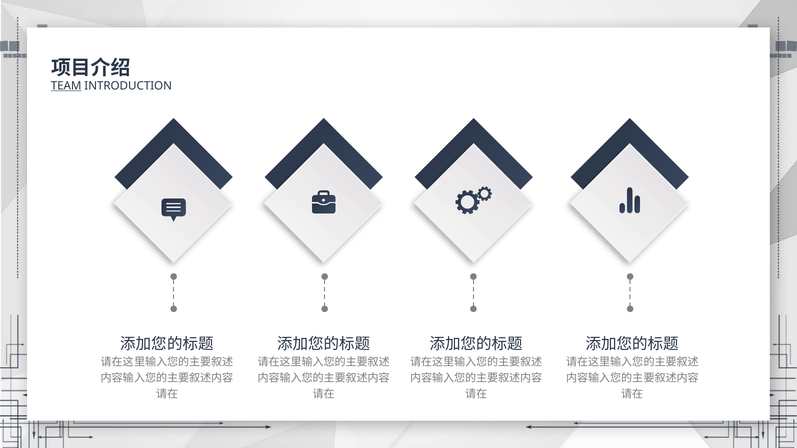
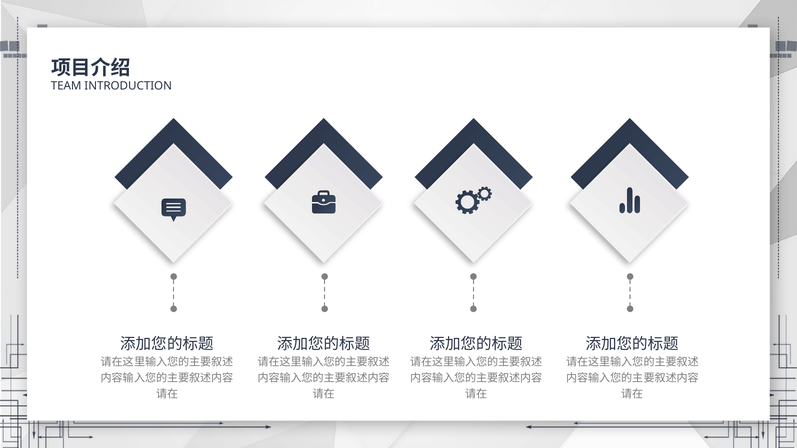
TEAM underline: present -> none
